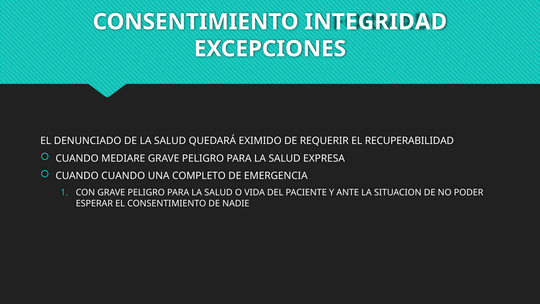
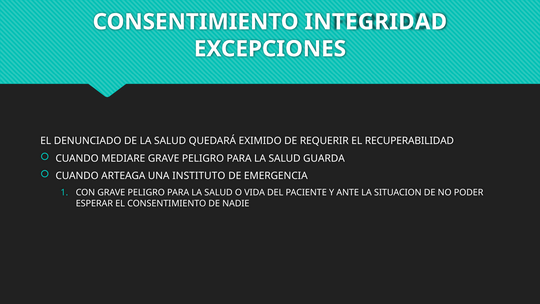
EXPRESA: EXPRESA -> GUARDA
CUANDO CUANDO: CUANDO -> ARTEAGA
COMPLETO: COMPLETO -> INSTITUTO
